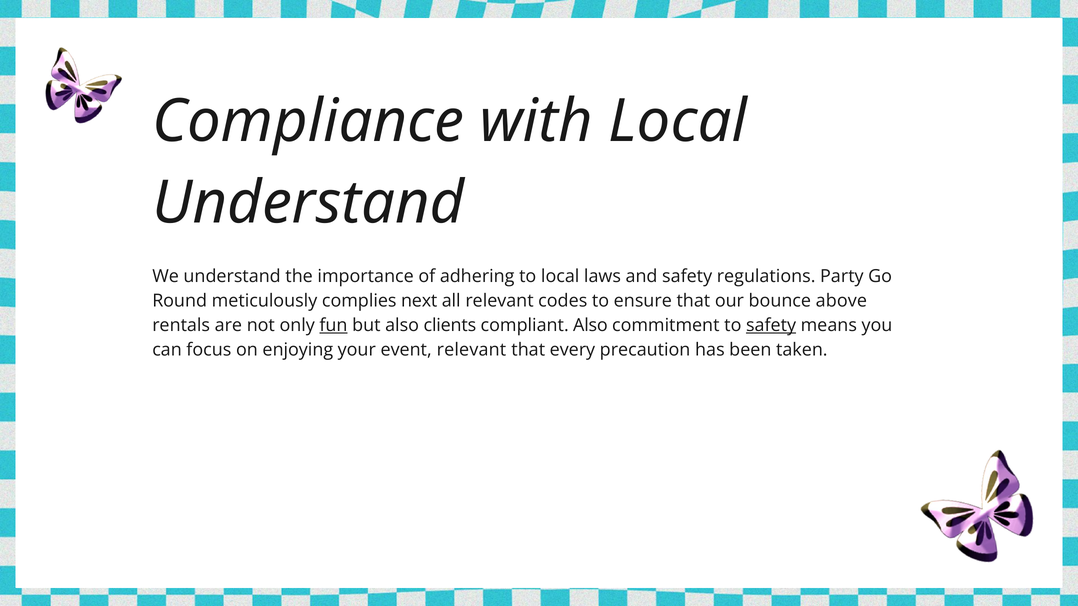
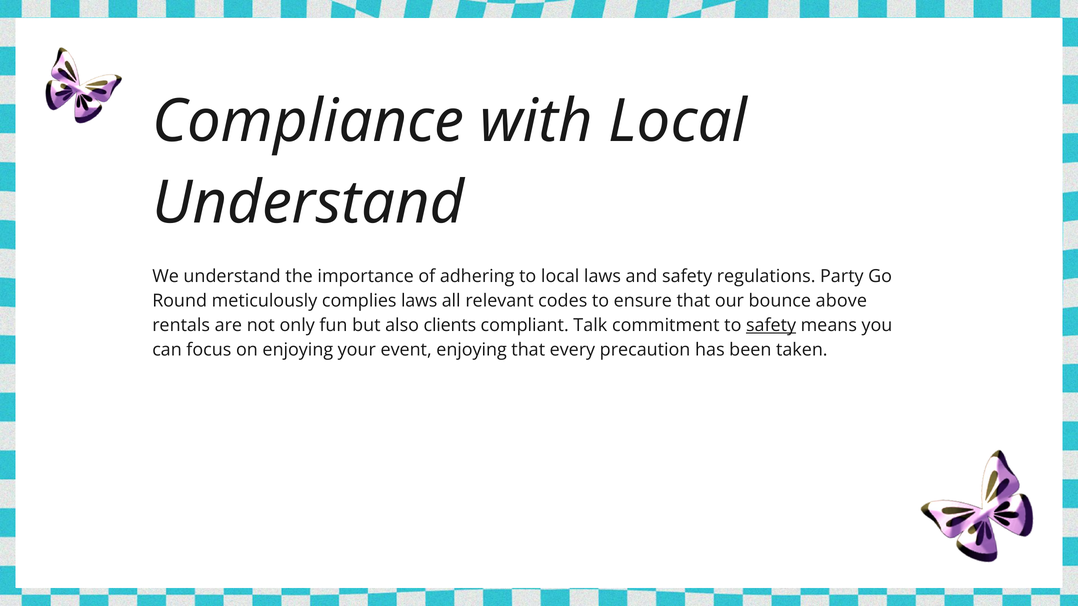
complies next: next -> laws
fun underline: present -> none
compliant Also: Also -> Talk
event relevant: relevant -> enjoying
